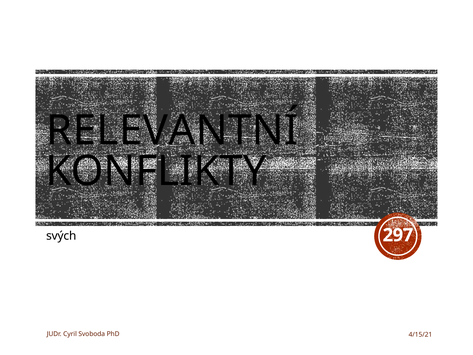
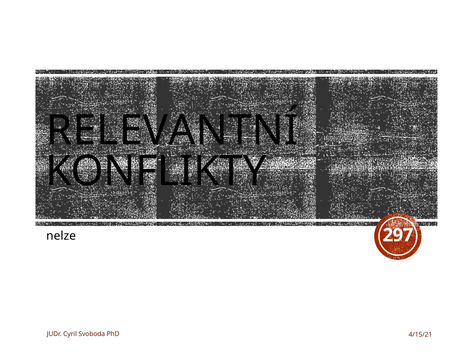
svých: svých -> nelze
